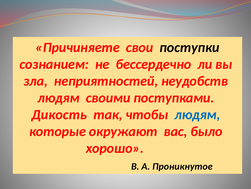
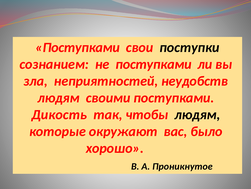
Причиняете at (78, 47): Причиняете -> Поступками
не бессердечно: бессердечно -> поступками
людям at (197, 114) colour: blue -> black
